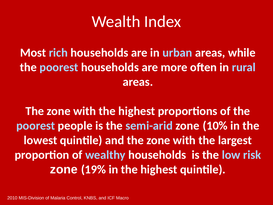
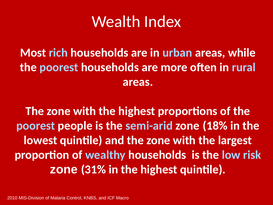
10%: 10% -> 18%
19%: 19% -> 31%
